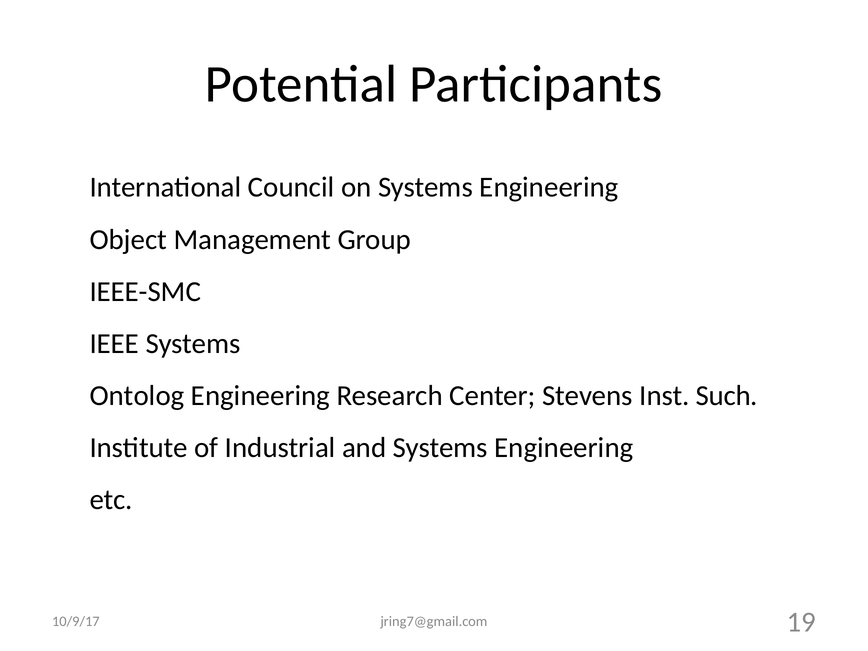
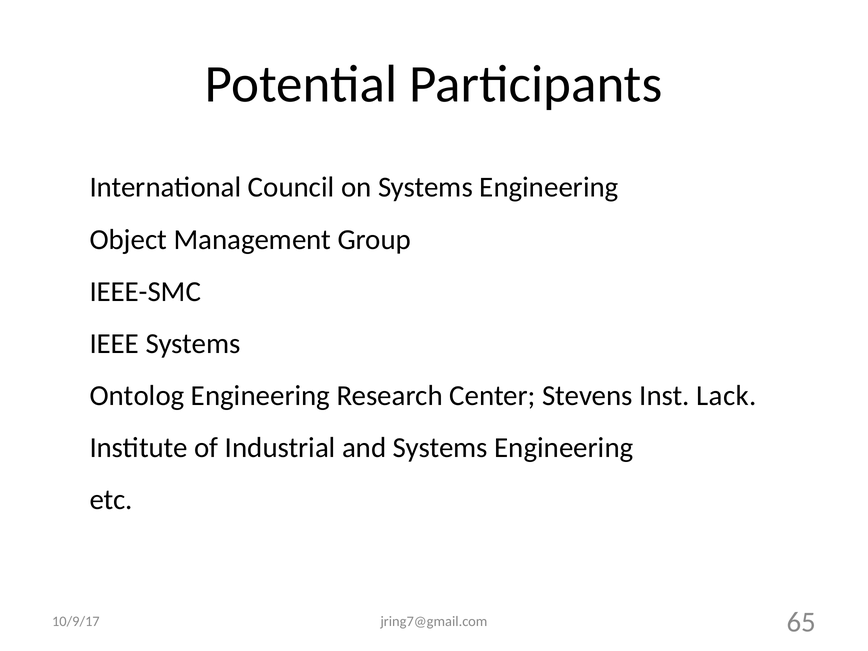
Such: Such -> Lack
19: 19 -> 65
